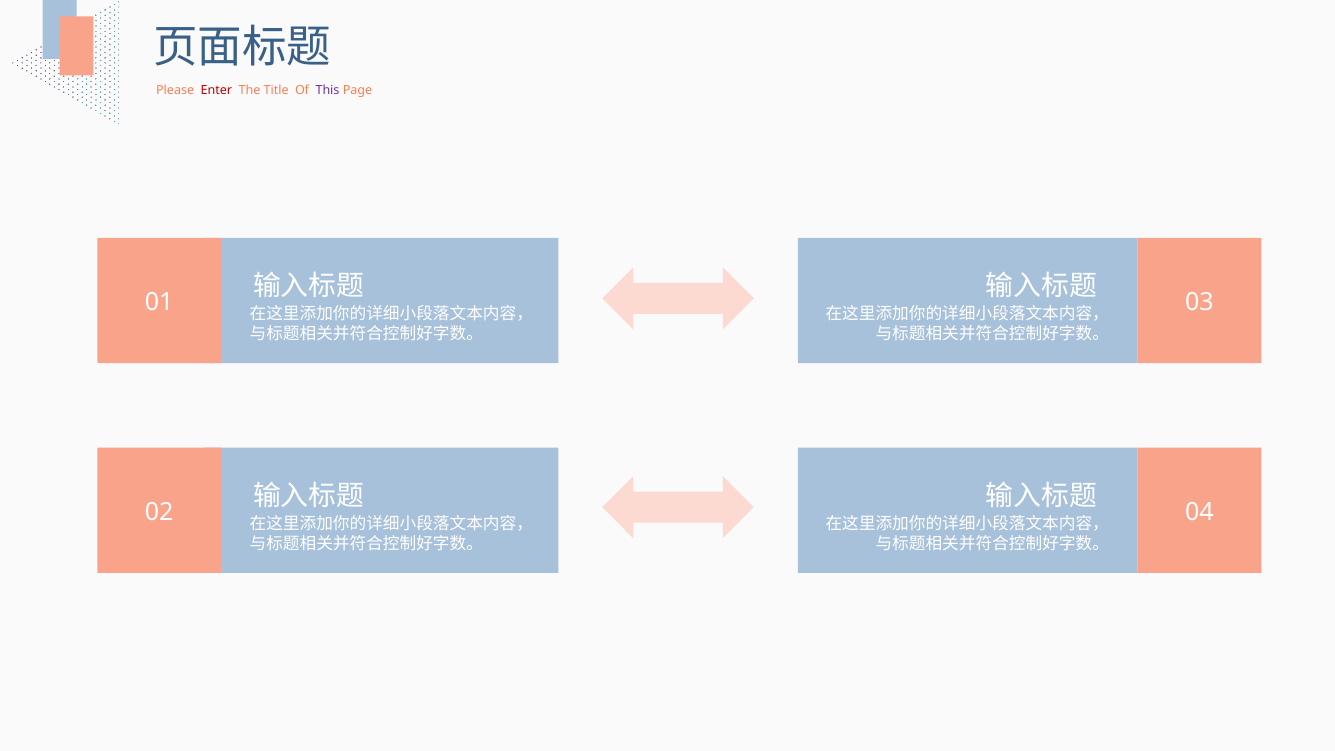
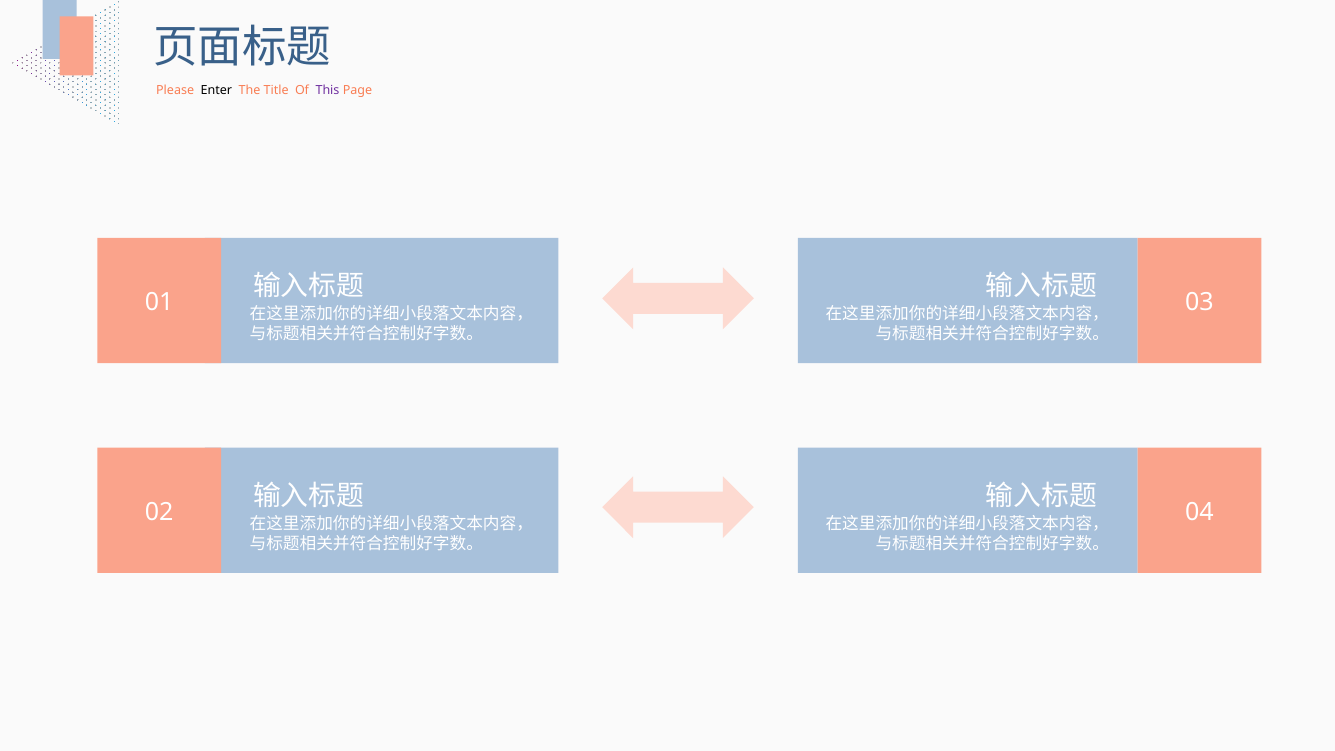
Enter colour: red -> black
